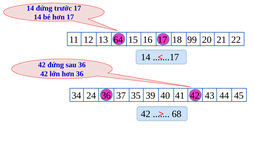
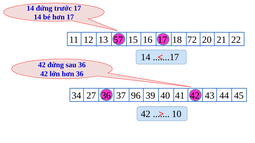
64: 64 -> 57
99: 99 -> 72
24: 24 -> 27
35: 35 -> 96
68: 68 -> 10
